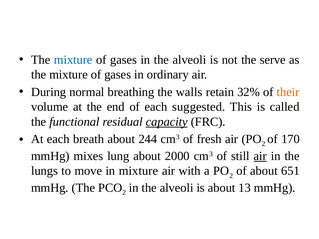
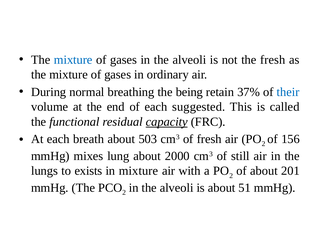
the serve: serve -> fresh
walls: walls -> being
32%: 32% -> 37%
their colour: orange -> blue
244: 244 -> 503
170: 170 -> 156
air at (260, 156) underline: present -> none
move: move -> exists
651: 651 -> 201
13: 13 -> 51
